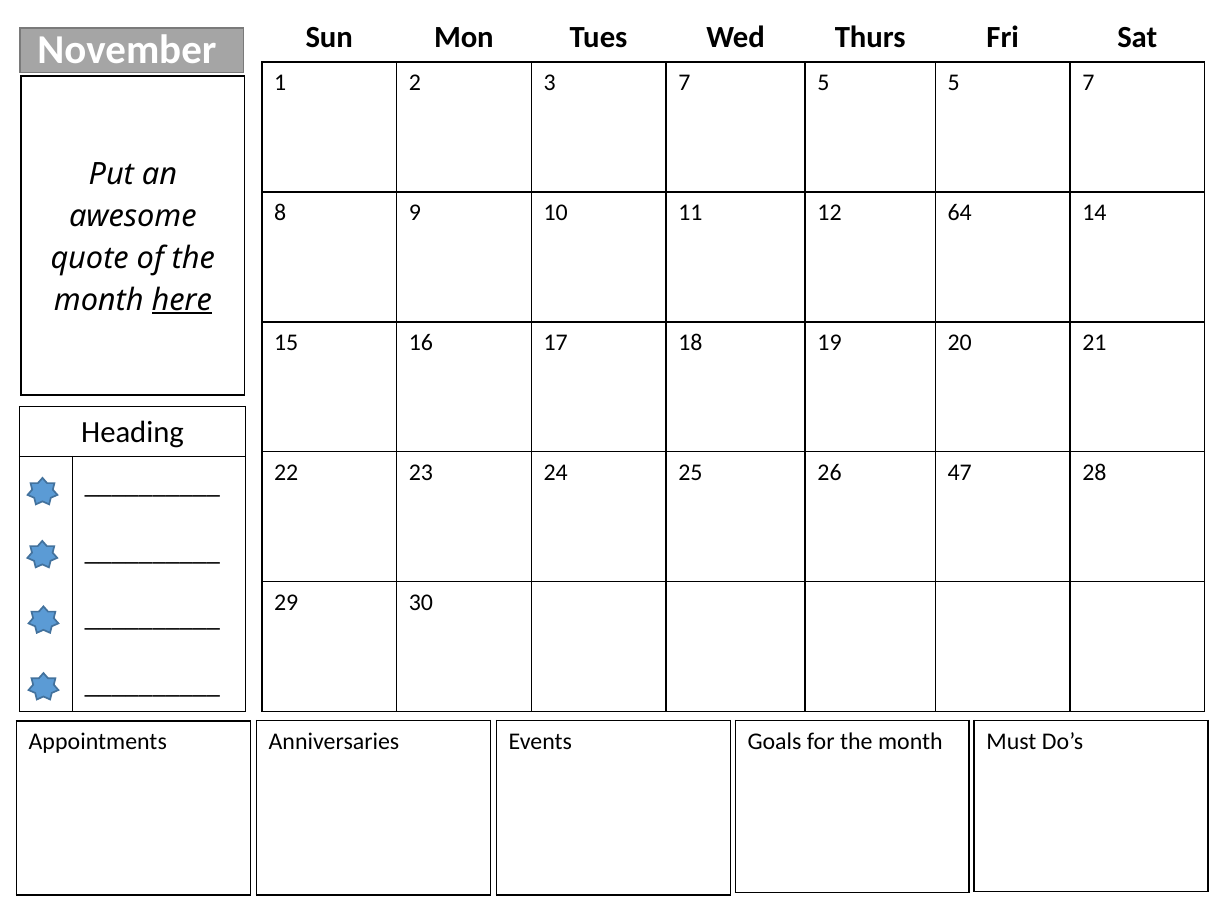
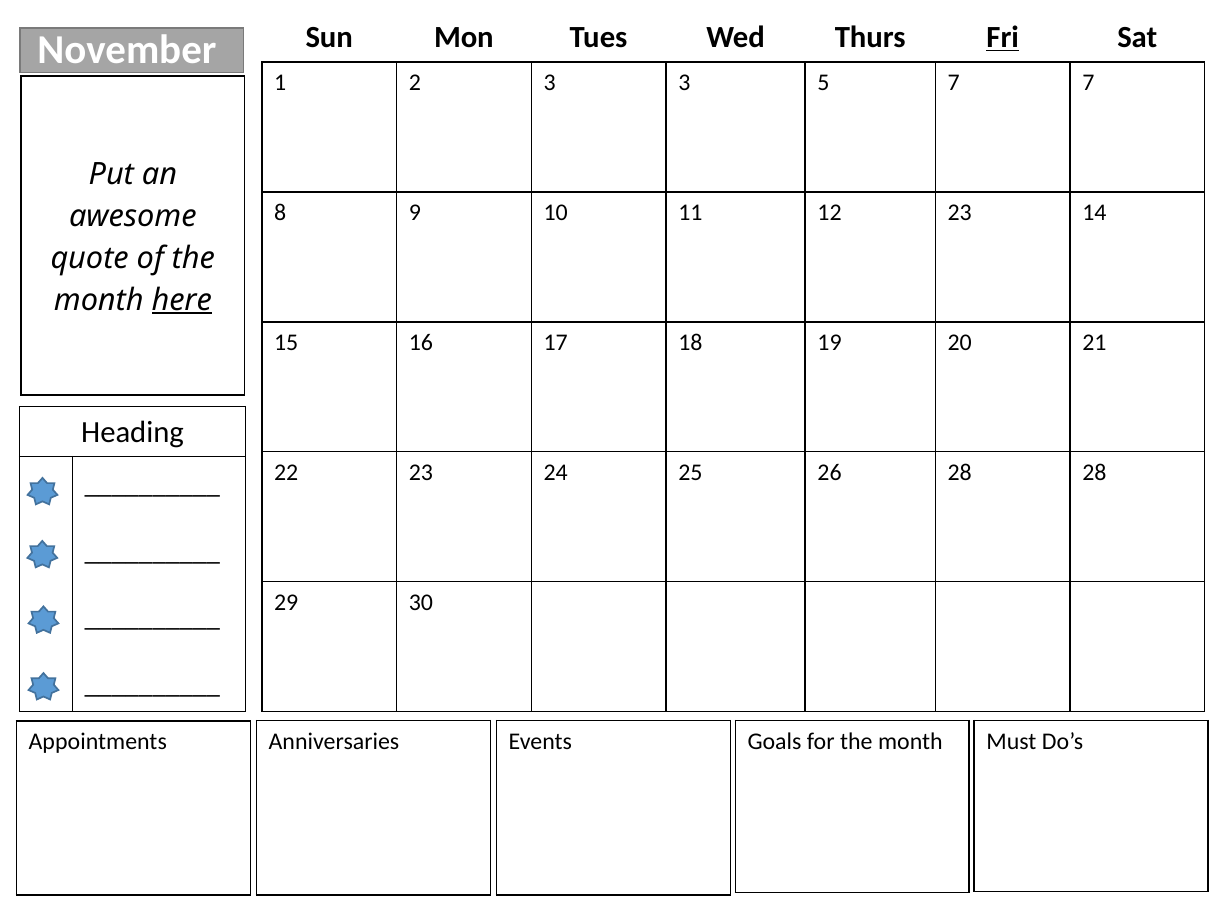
Fri underline: none -> present
3 7: 7 -> 3
5 5: 5 -> 7
12 64: 64 -> 23
26 47: 47 -> 28
